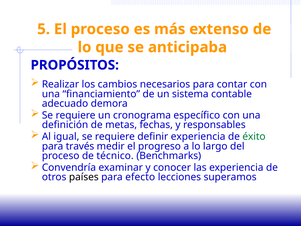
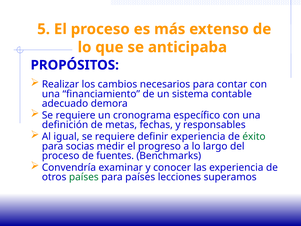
través: través -> socias
técnico: técnico -> fuentes
países at (84, 177) colour: black -> green
para efecto: efecto -> países
